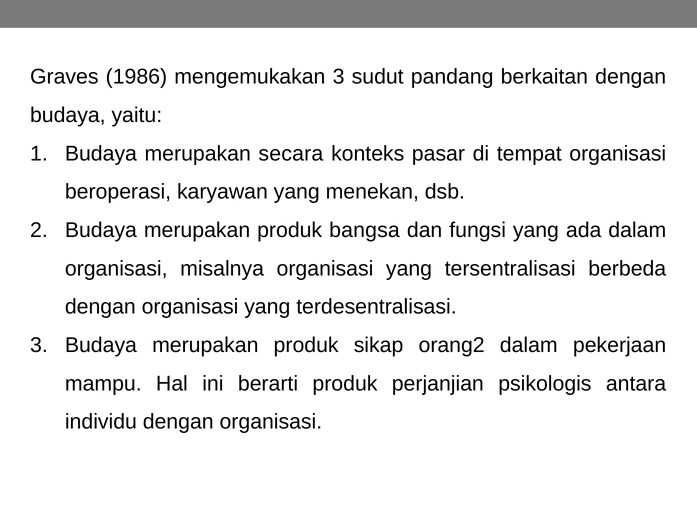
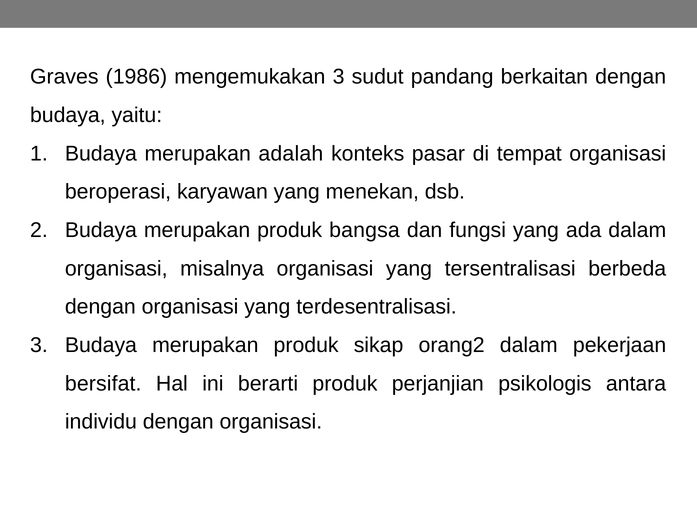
secara: secara -> adalah
mampu: mampu -> bersifat
